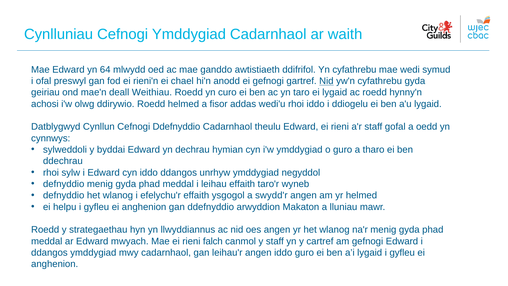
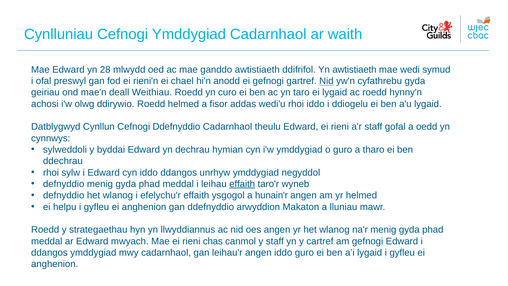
64: 64 -> 28
Yn cyfathrebu: cyfathrebu -> awtistiaeth
effaith at (242, 184) underline: none -> present
swydd'r: swydd'r -> hunain'r
falch: falch -> chas
